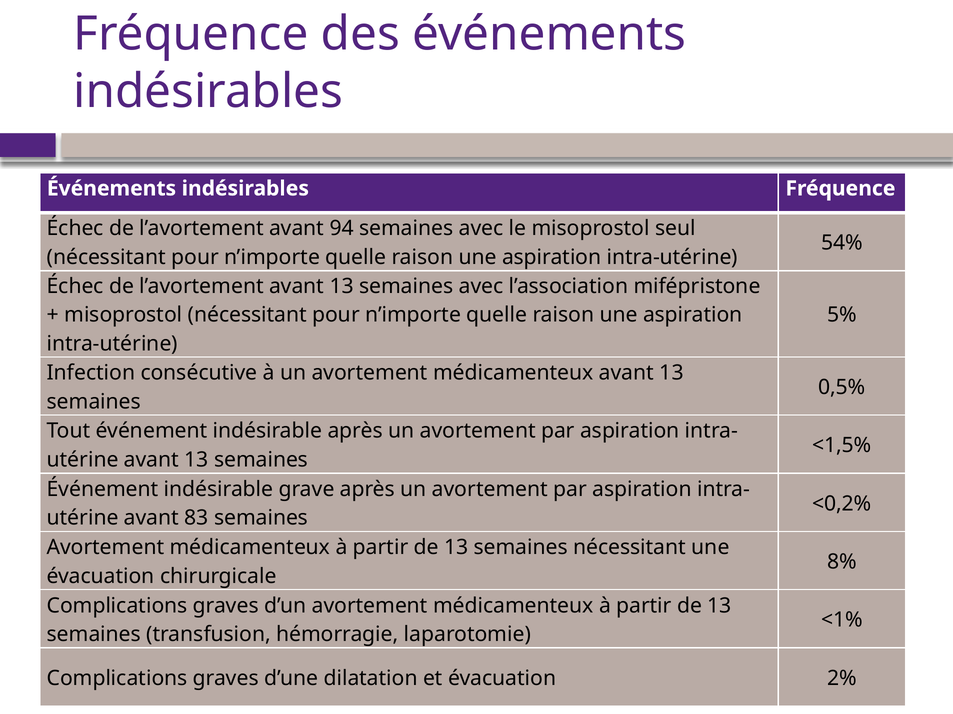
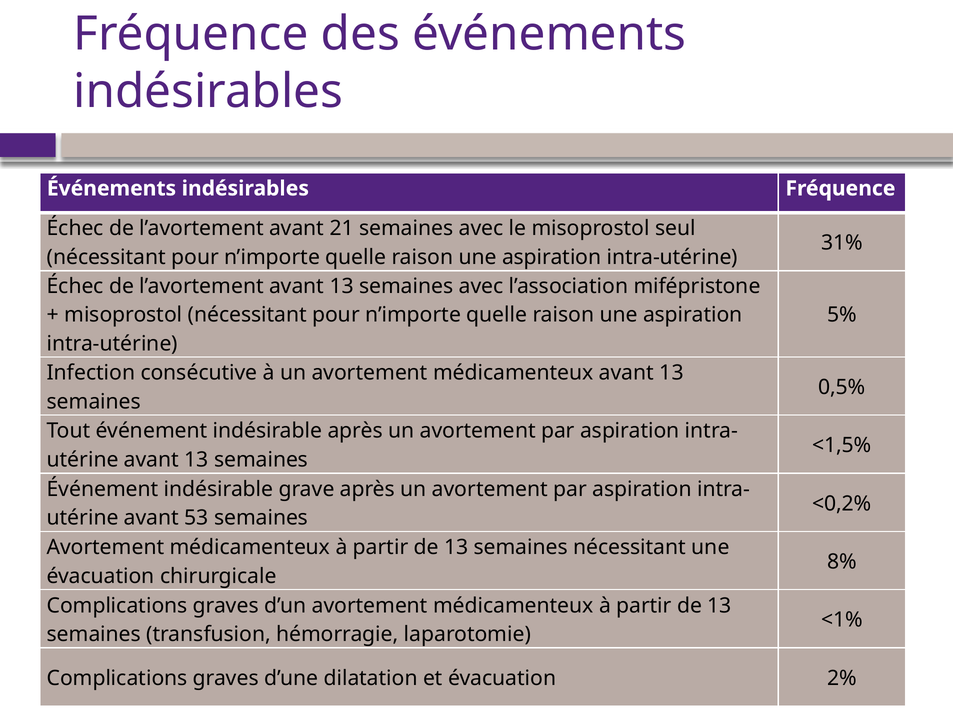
94: 94 -> 21
54%: 54% -> 31%
83: 83 -> 53
